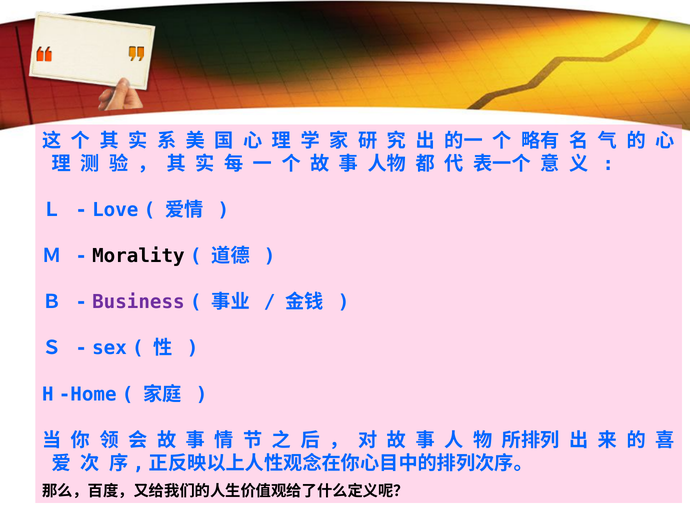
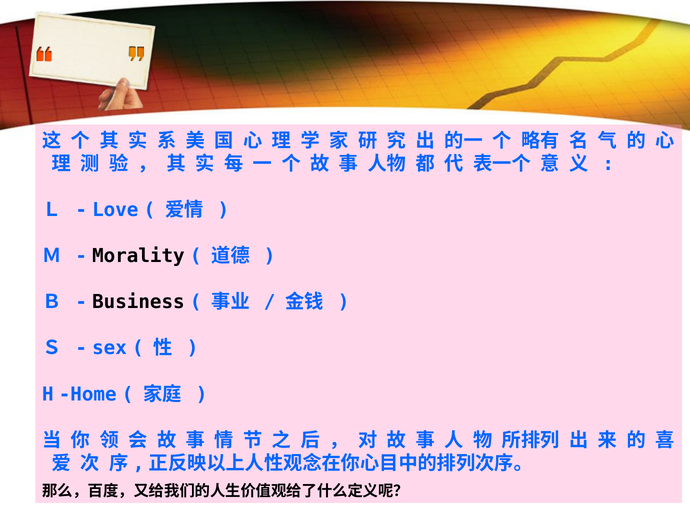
Business colour: purple -> black
